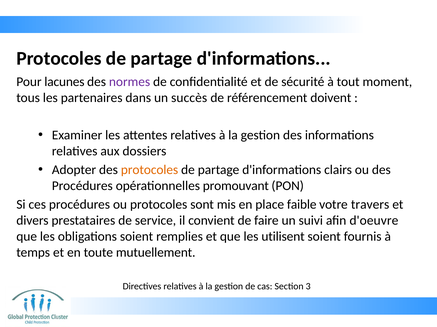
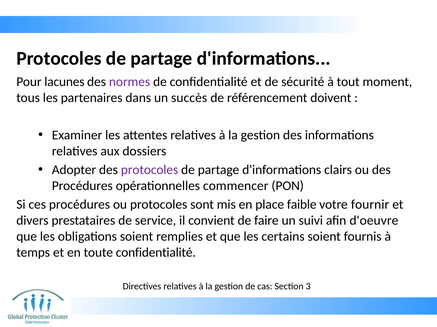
protocoles at (150, 170) colour: orange -> purple
promouvant: promouvant -> commencer
travers: travers -> fournir
utilisent: utilisent -> certains
toute mutuellement: mutuellement -> confidentialité
